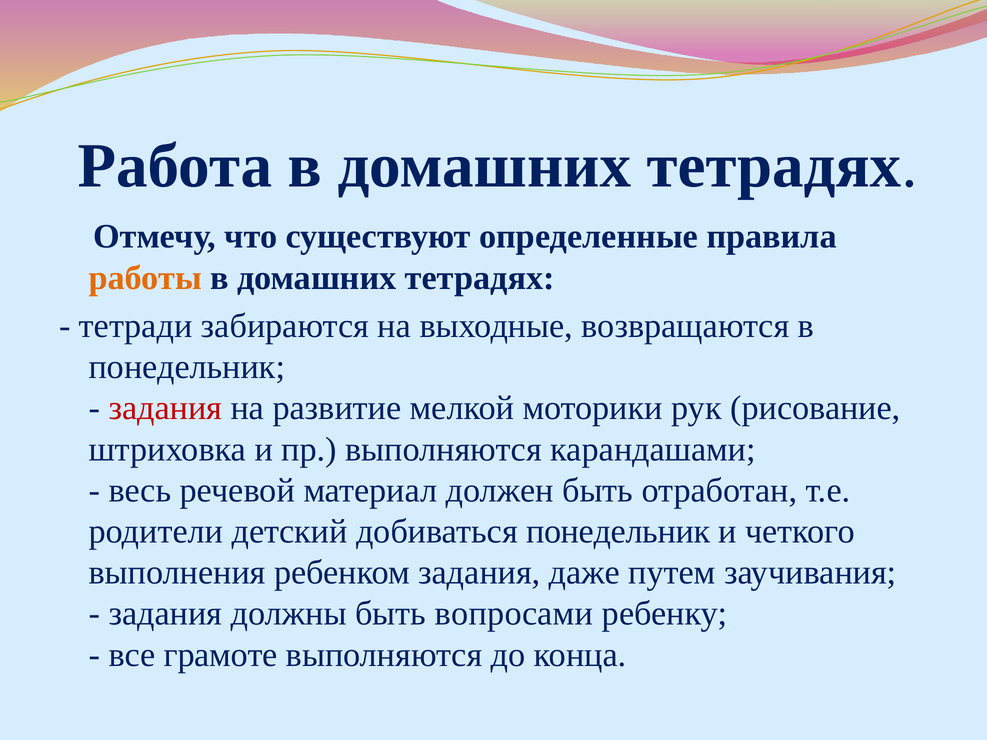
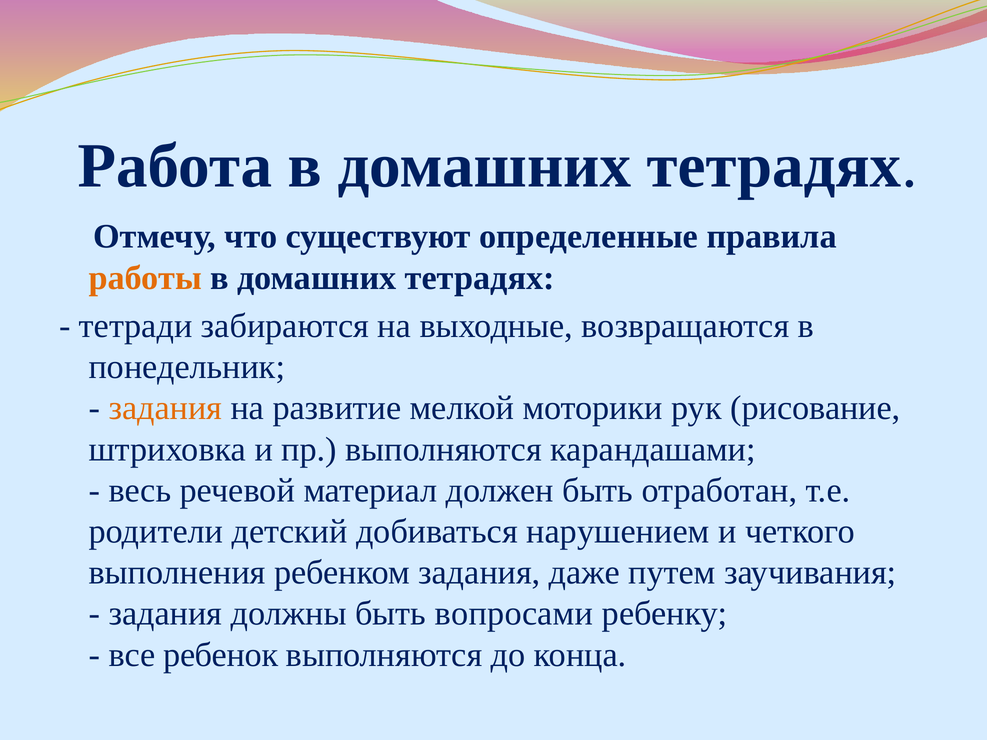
задания at (165, 408) colour: red -> orange
добиваться понедельник: понедельник -> нарушением
грамоте: грамоте -> ребенок
